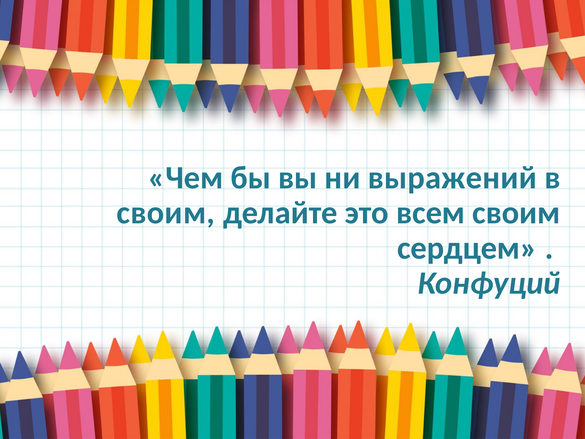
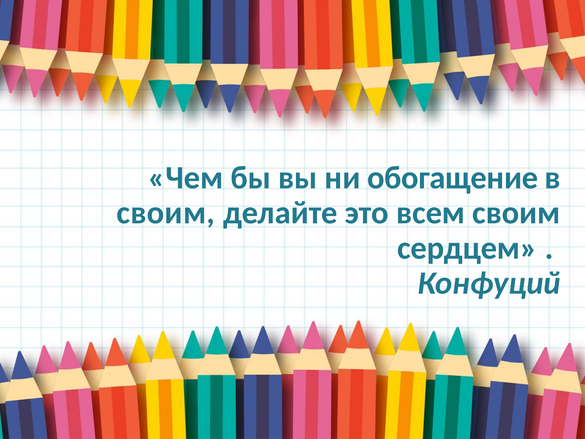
выражений: выражений -> обогащение
